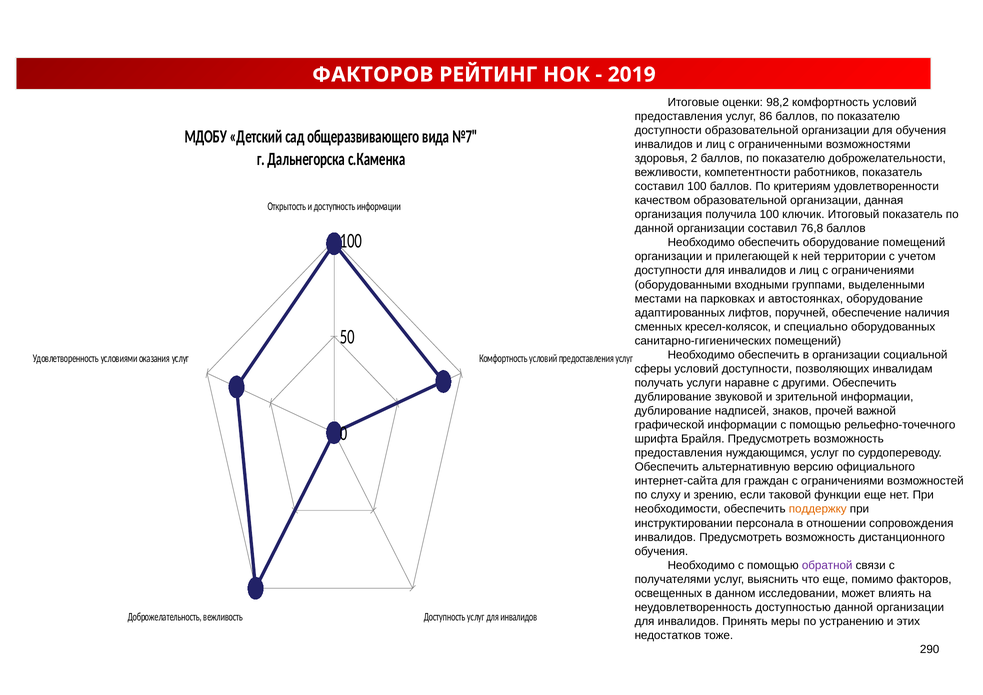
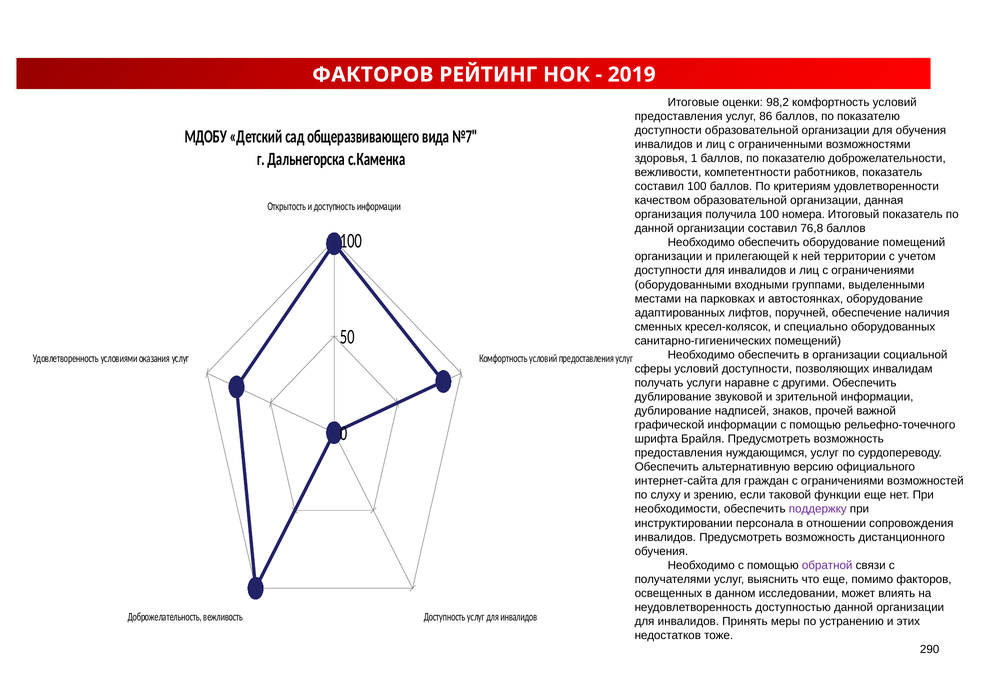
2: 2 -> 1
ключик: ключик -> номера
поддержку colour: orange -> purple
